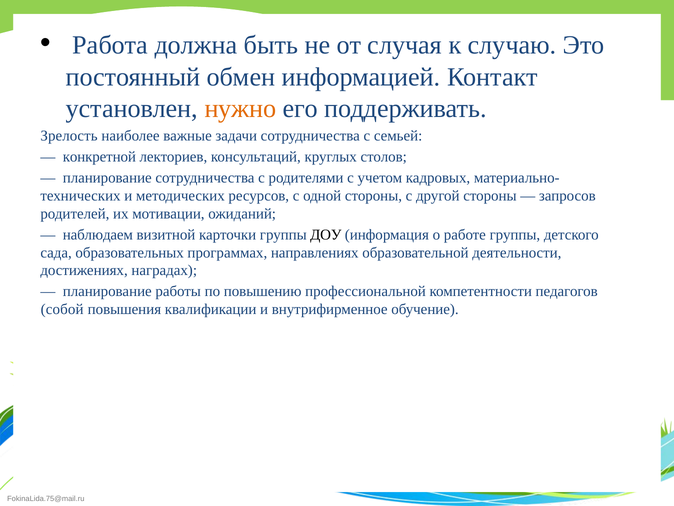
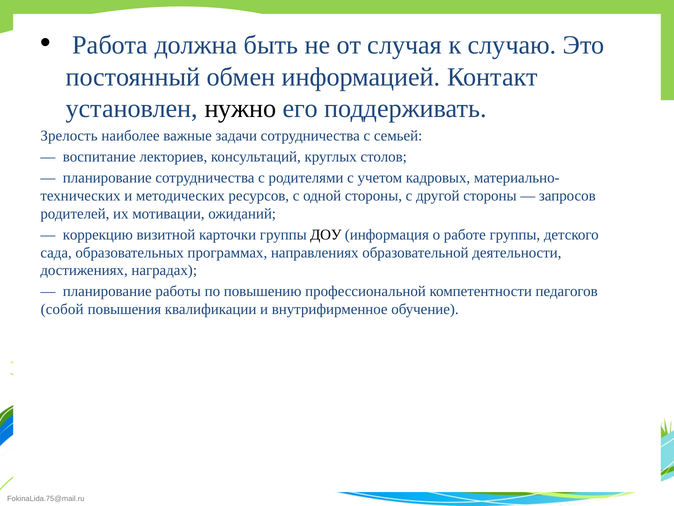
нужно colour: orange -> black
конкретной: конкретной -> воспитание
наблюдаем: наблюдаем -> коррекцию
